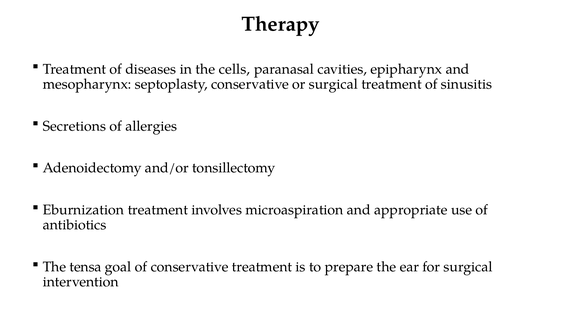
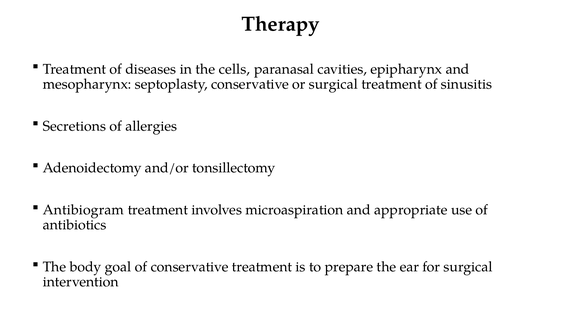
Eburnization: Eburnization -> Antibiogram
tensa: tensa -> body
